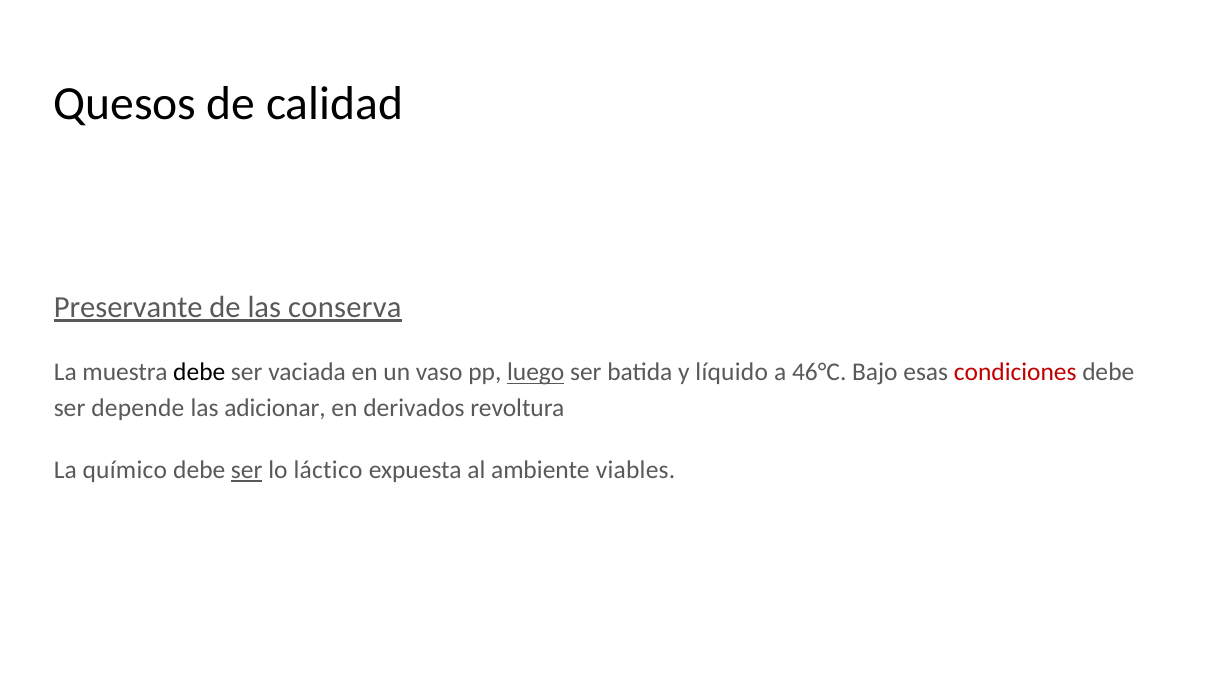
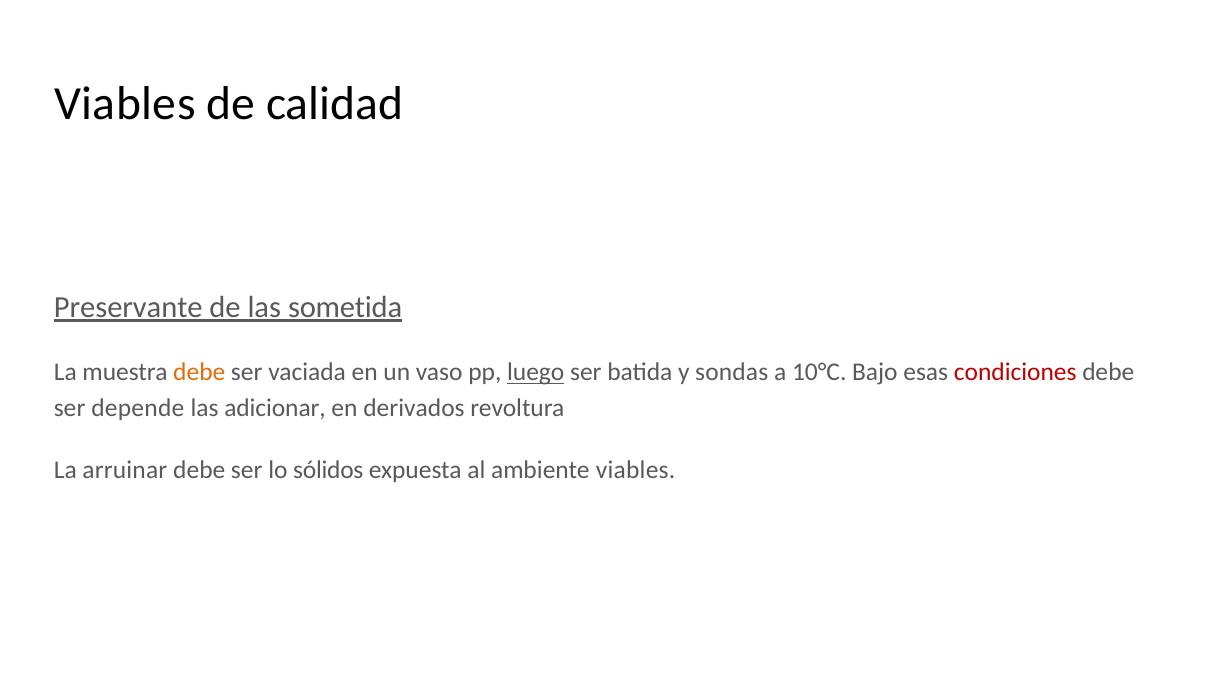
Quesos at (125, 104): Quesos -> Viables
conserva: conserva -> sometida
debe at (199, 373) colour: black -> orange
líquido: líquido -> sondas
46°C: 46°C -> 10°C
químico: químico -> arruinar
ser at (247, 470) underline: present -> none
láctico: láctico -> sólidos
